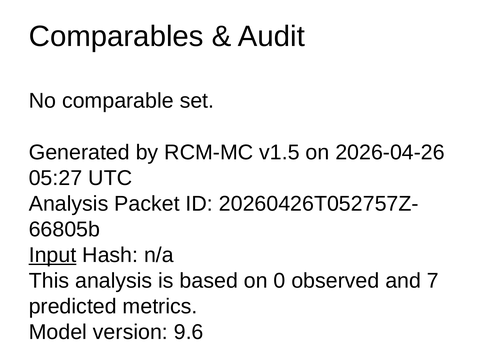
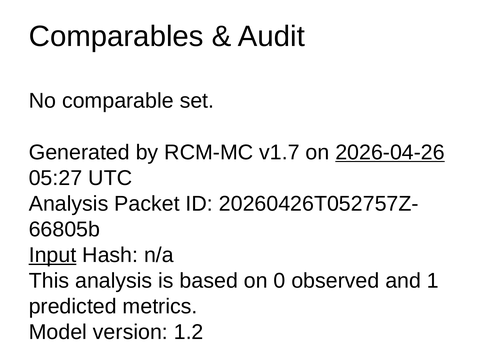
v1.5: v1.5 -> v1.7
2026-04-26 underline: none -> present
7: 7 -> 1
9.6: 9.6 -> 1.2
